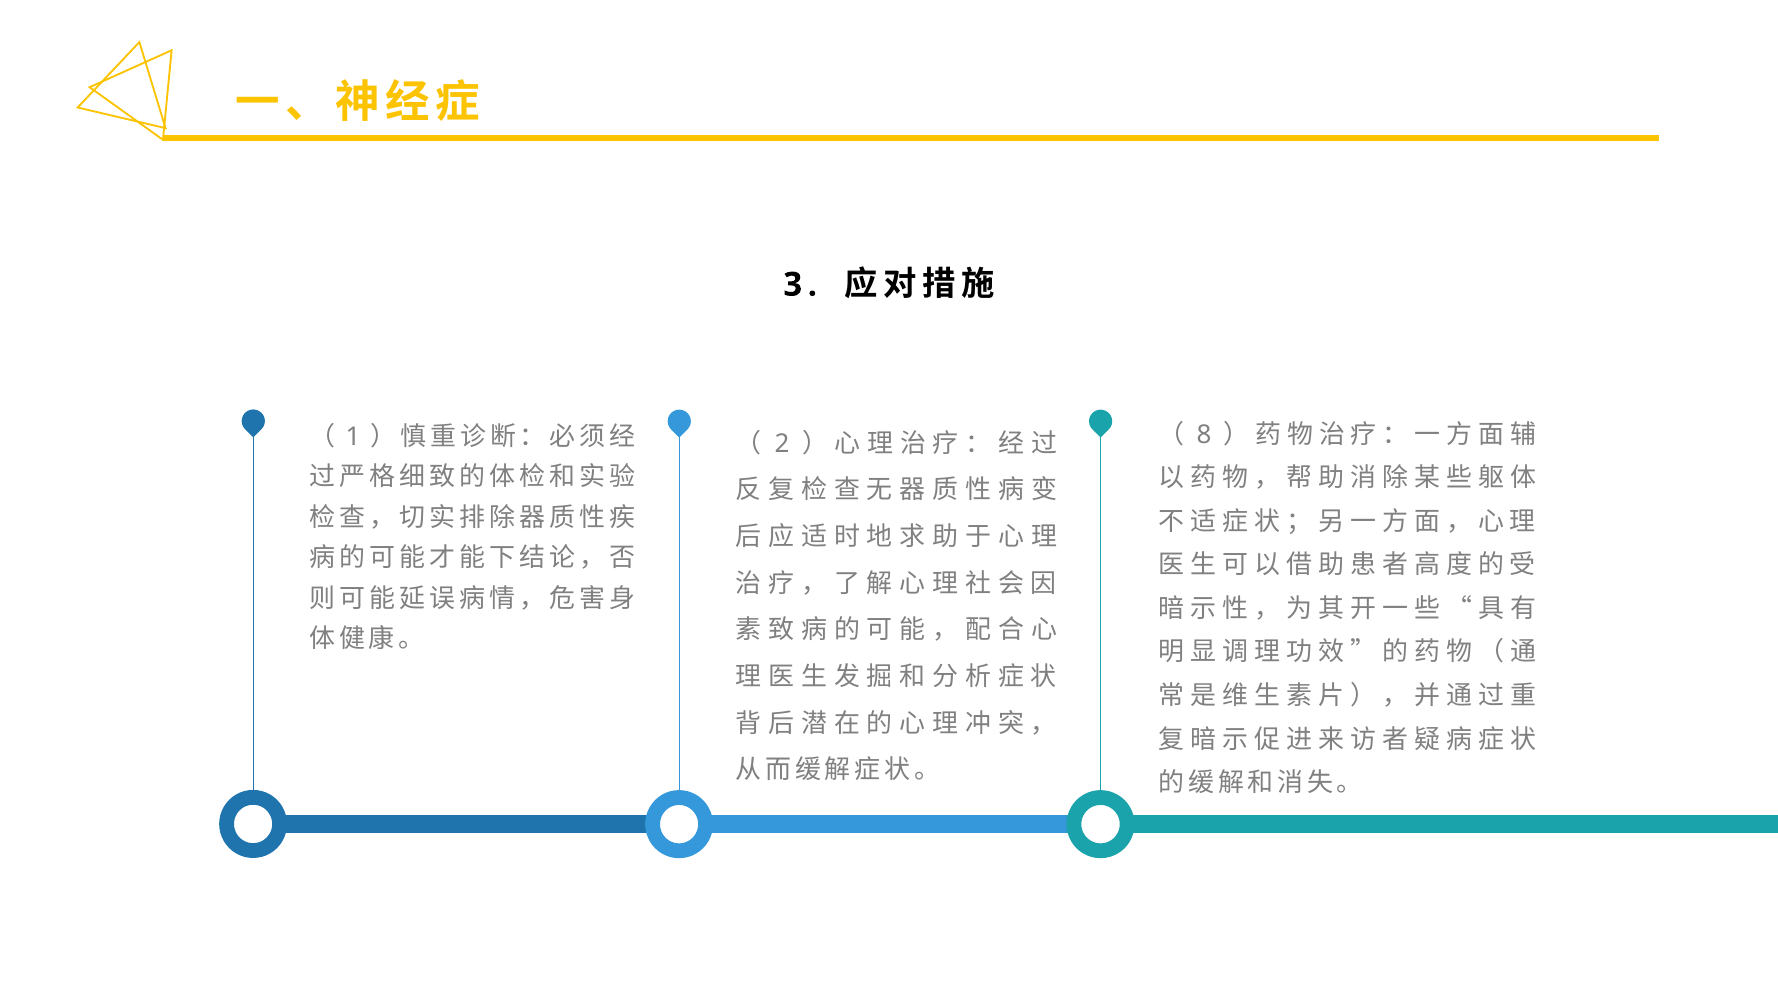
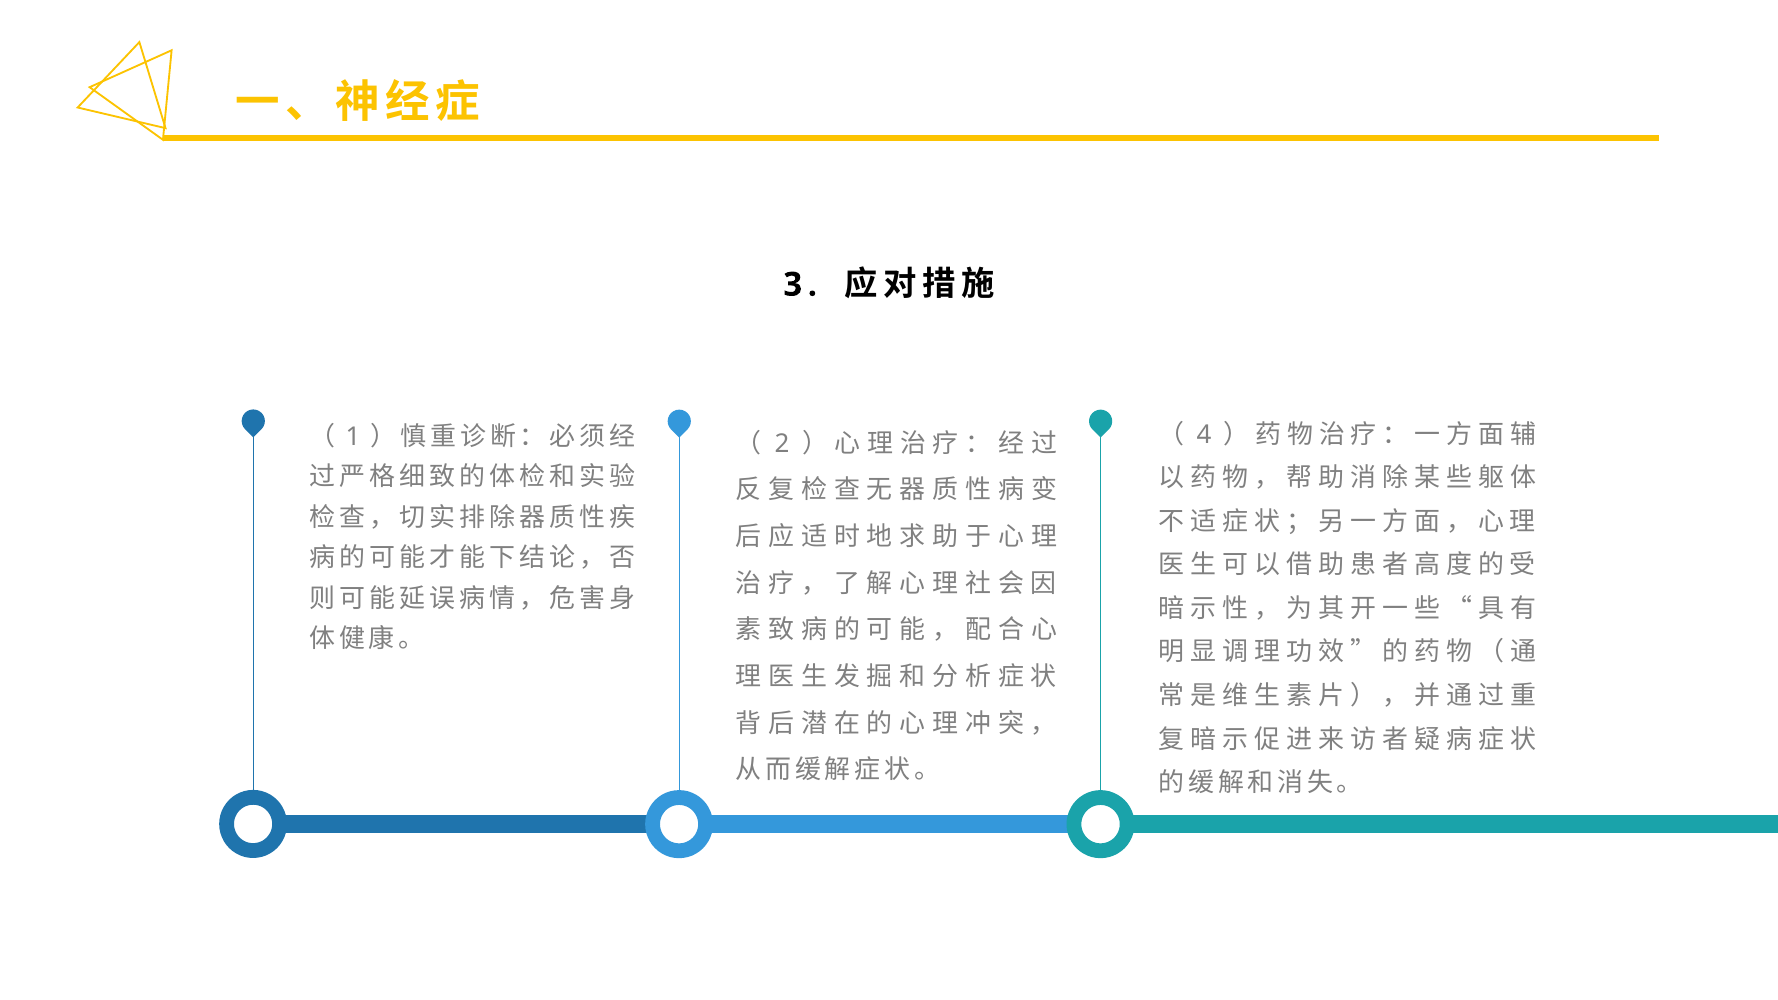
8: 8 -> 4
